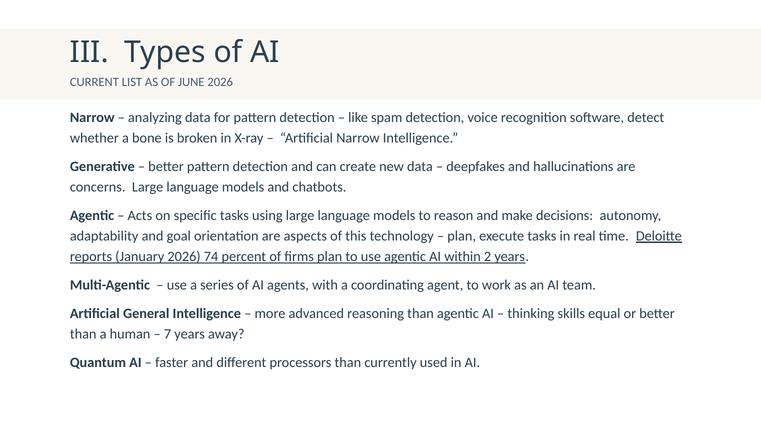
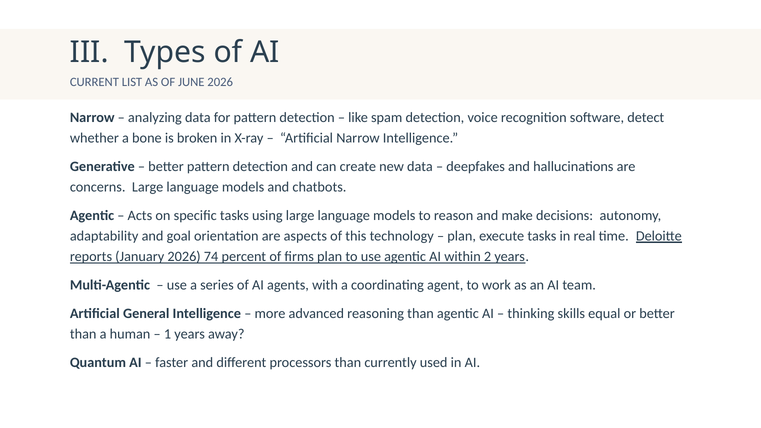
7: 7 -> 1
